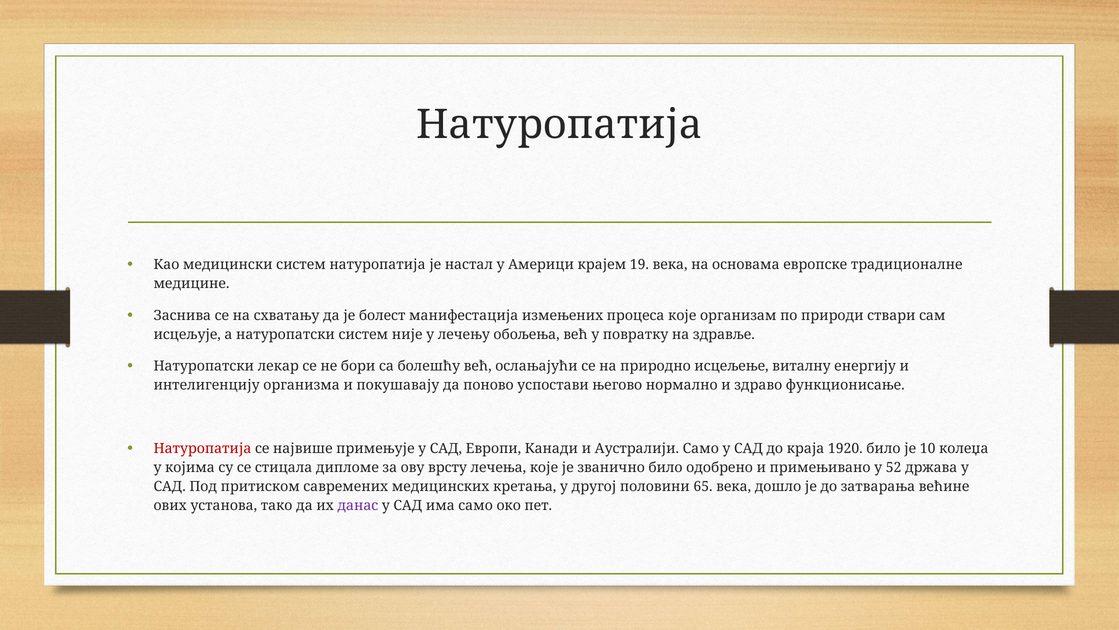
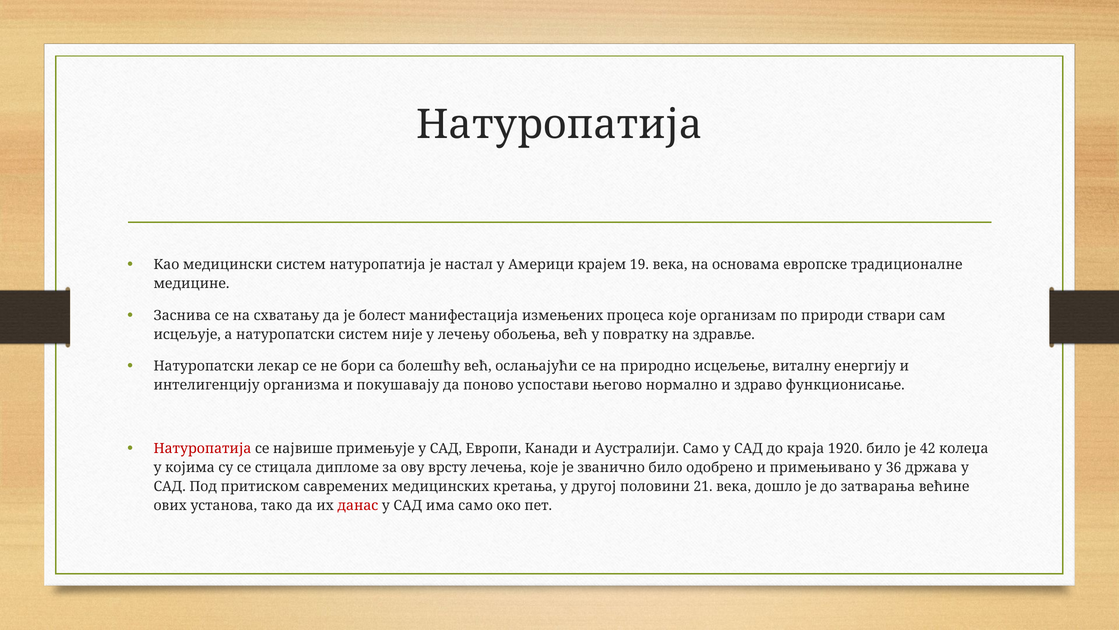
10: 10 -> 42
52: 52 -> 36
65: 65 -> 21
данас colour: purple -> red
